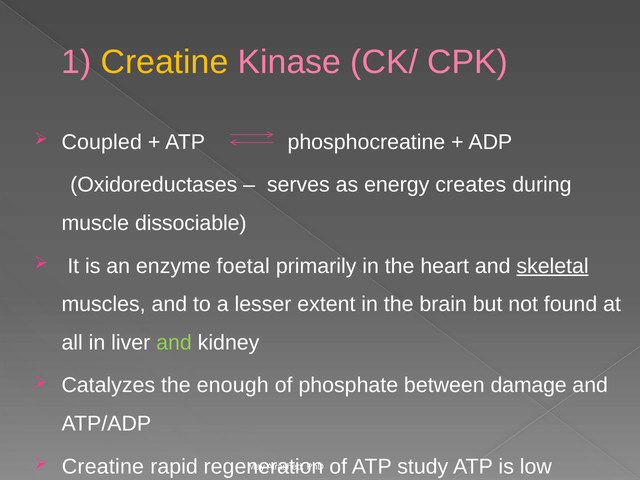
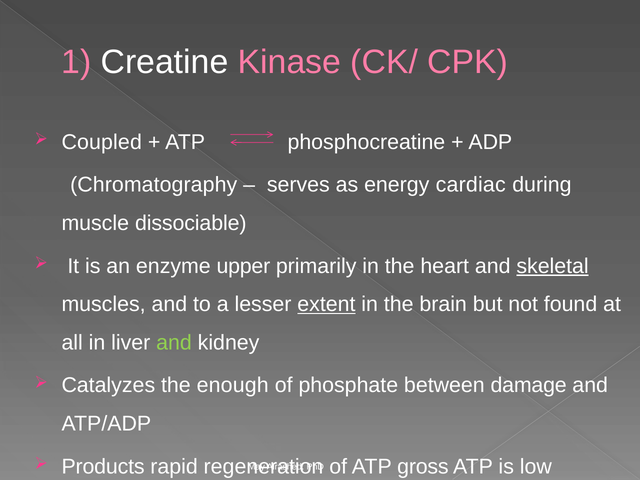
Creatine at (164, 62) colour: yellow -> white
Oxidoreductases: Oxidoreductases -> Chromatography
creates: creates -> cardiac
foetal: foetal -> upper
extent underline: none -> present
Creatine at (103, 466): Creatine -> Products
study: study -> gross
